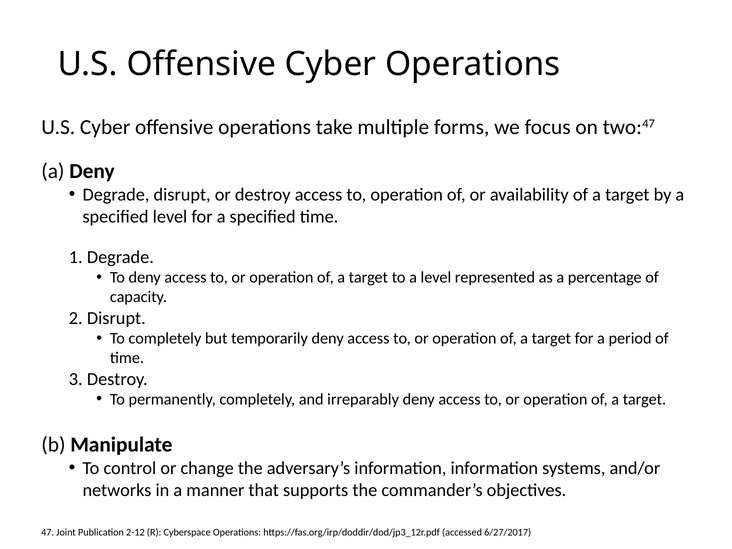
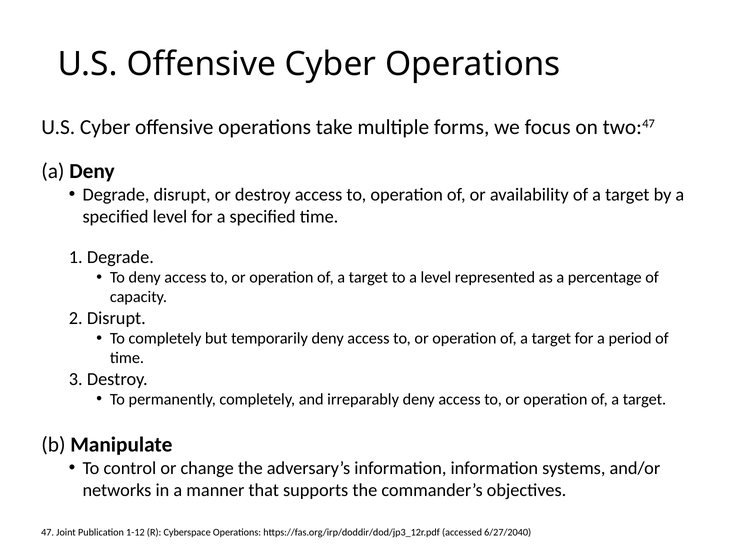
2-12: 2-12 -> 1-12
6/27/2017: 6/27/2017 -> 6/27/2040
